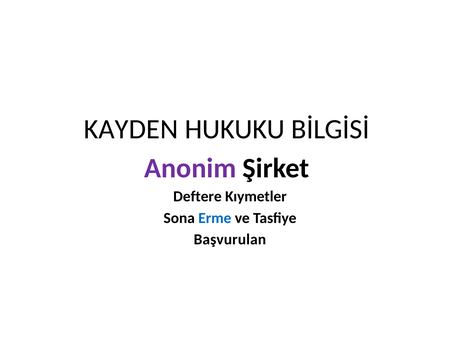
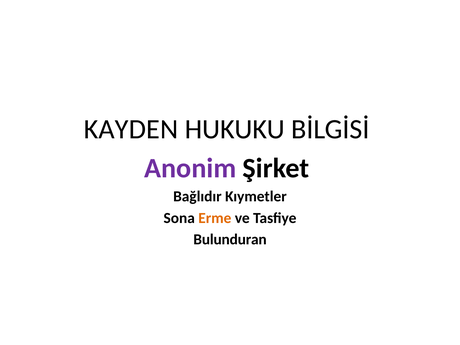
Deftere: Deftere -> Bağlıdır
Erme colour: blue -> orange
Başvurulan: Başvurulan -> Bulunduran
